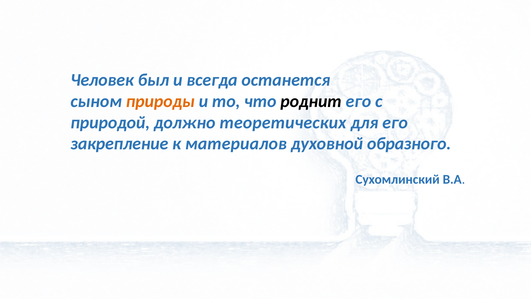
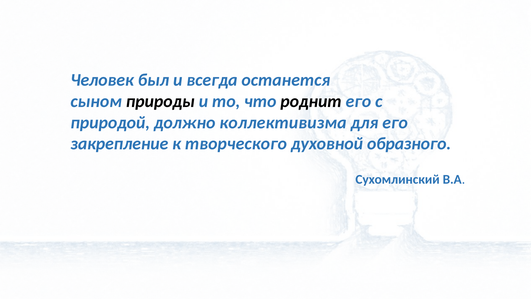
природы colour: orange -> black
теоретических: теоретических -> коллективизма
материалов: материалов -> творческого
